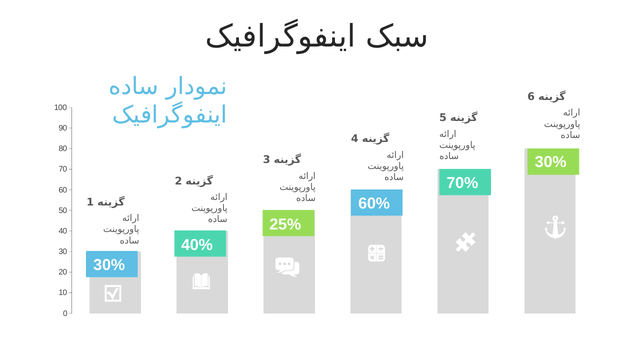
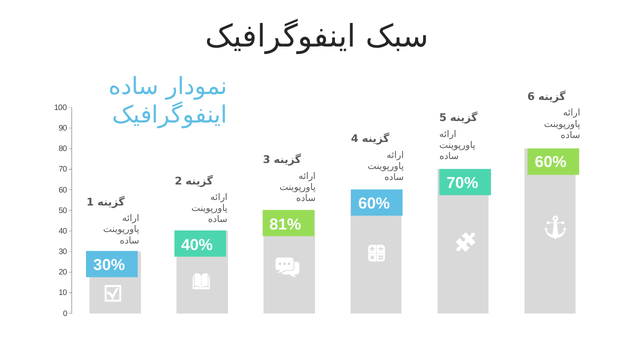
30% at (551, 162): 30% -> 60%
25%: 25% -> 81%
